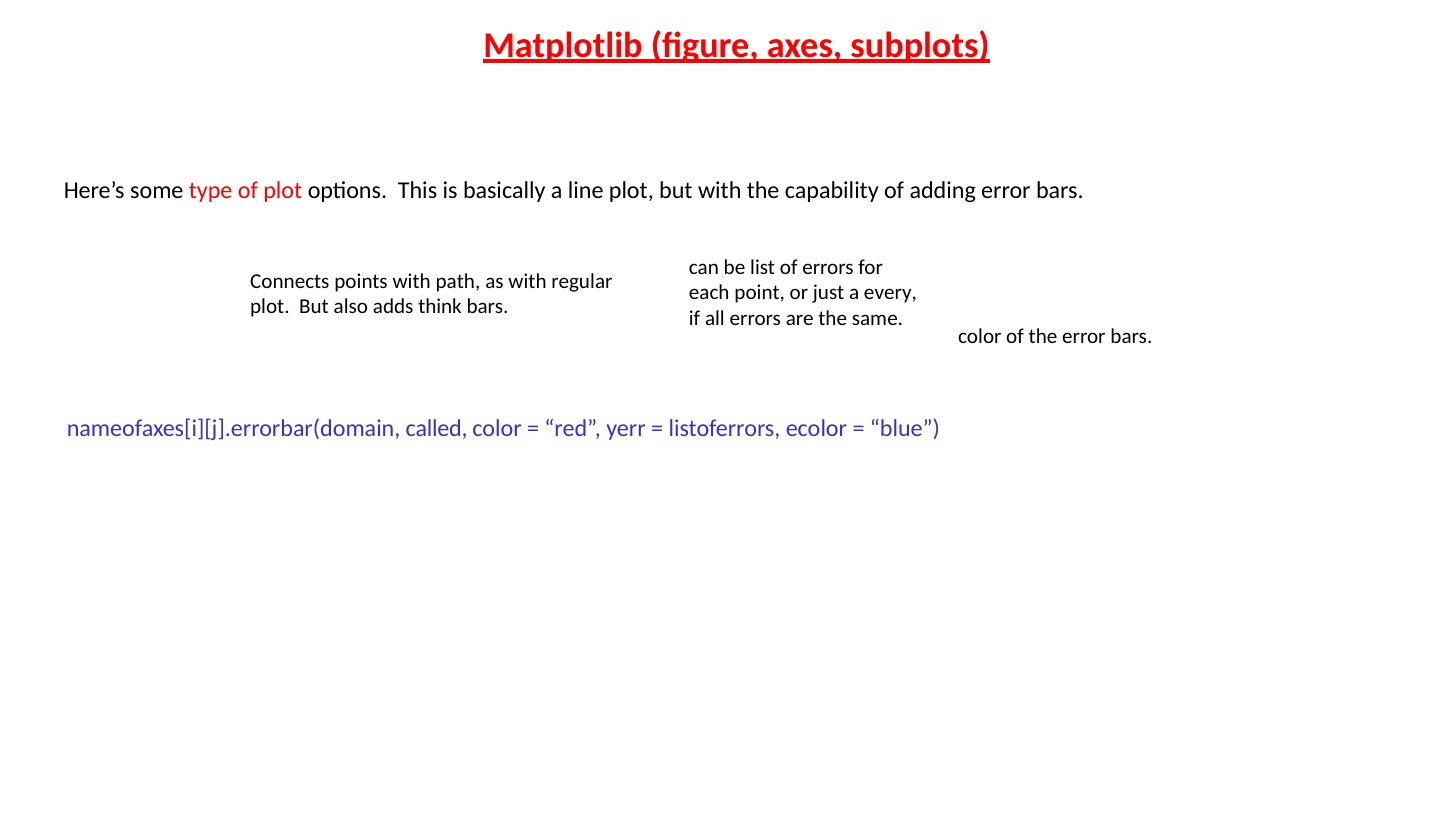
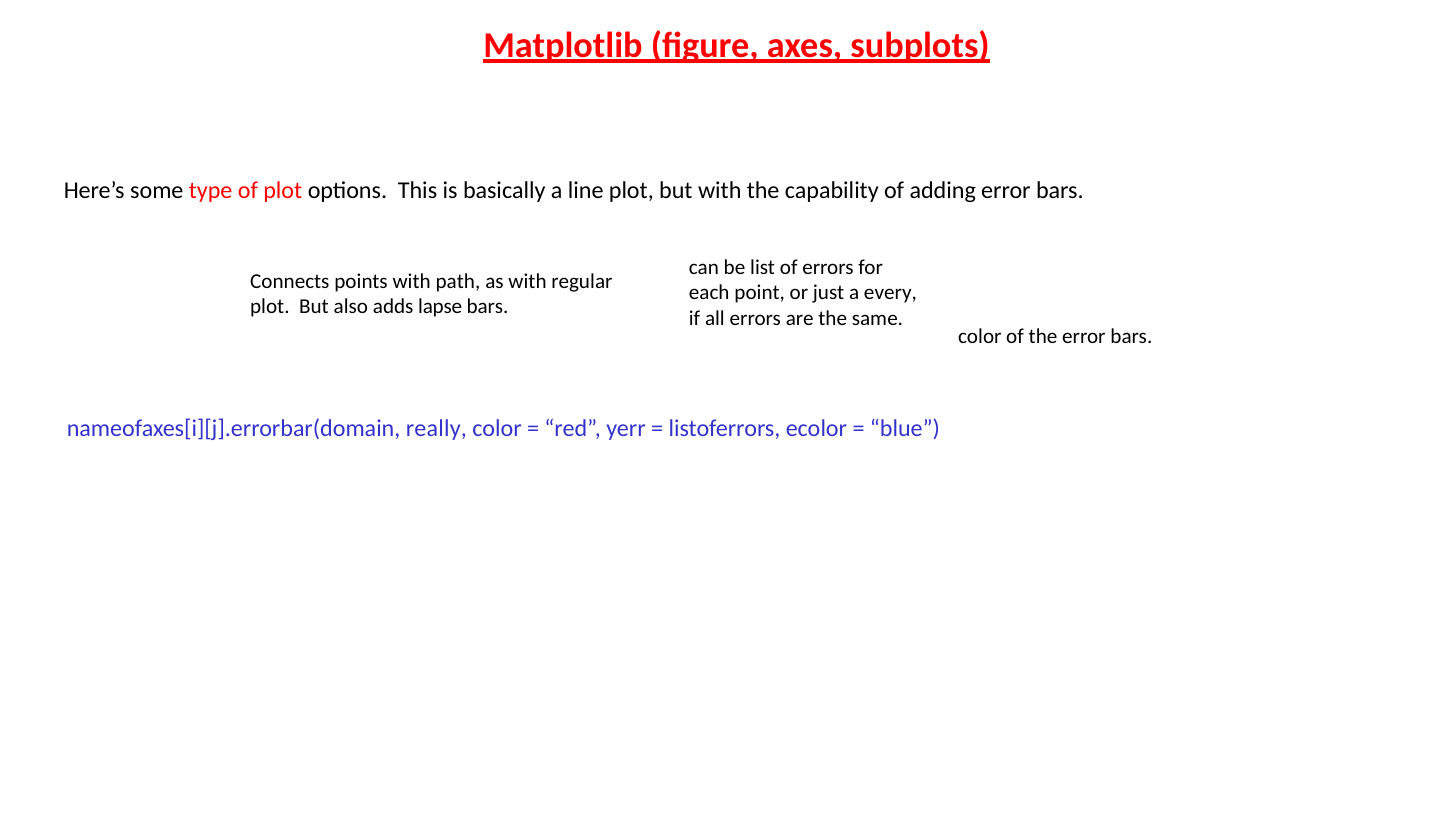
think: think -> lapse
called: called -> really
